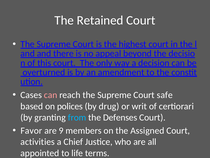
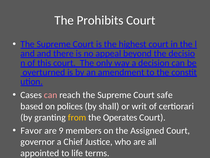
Retained: Retained -> Prohibits
drug: drug -> shall
from colour: light blue -> yellow
Defenses: Defenses -> Operates
activities: activities -> governor
